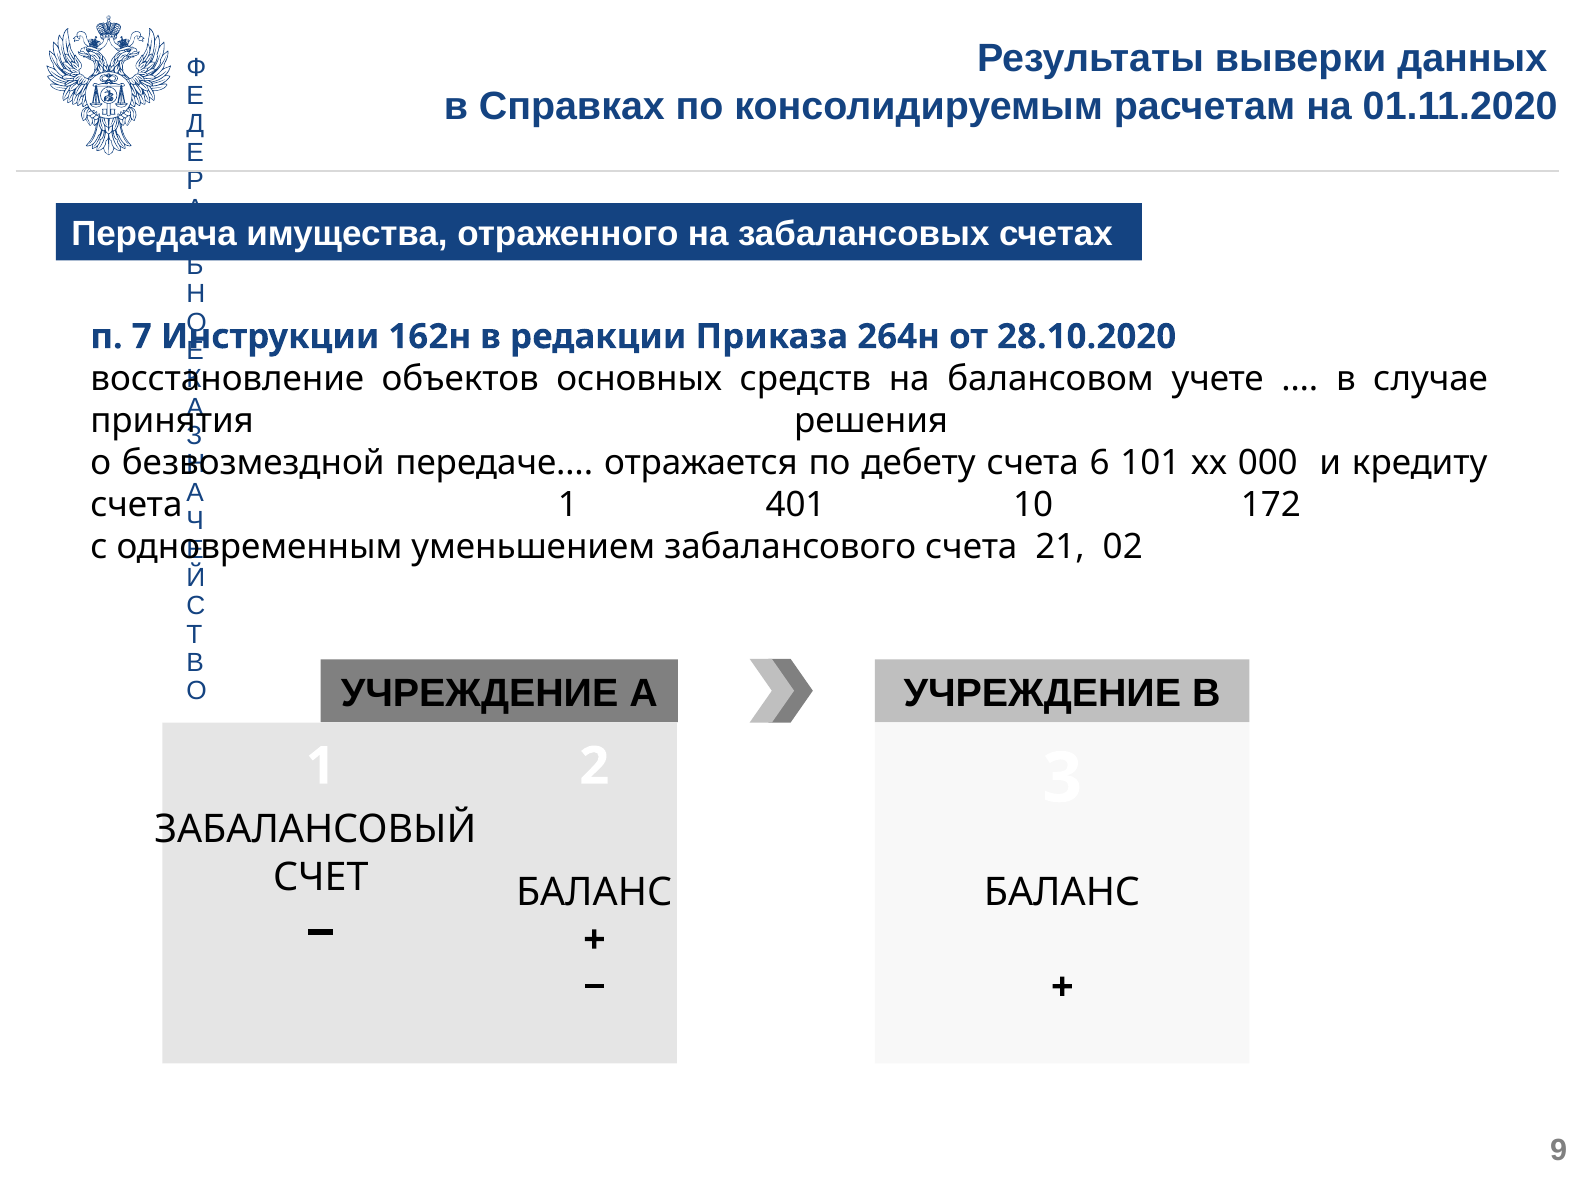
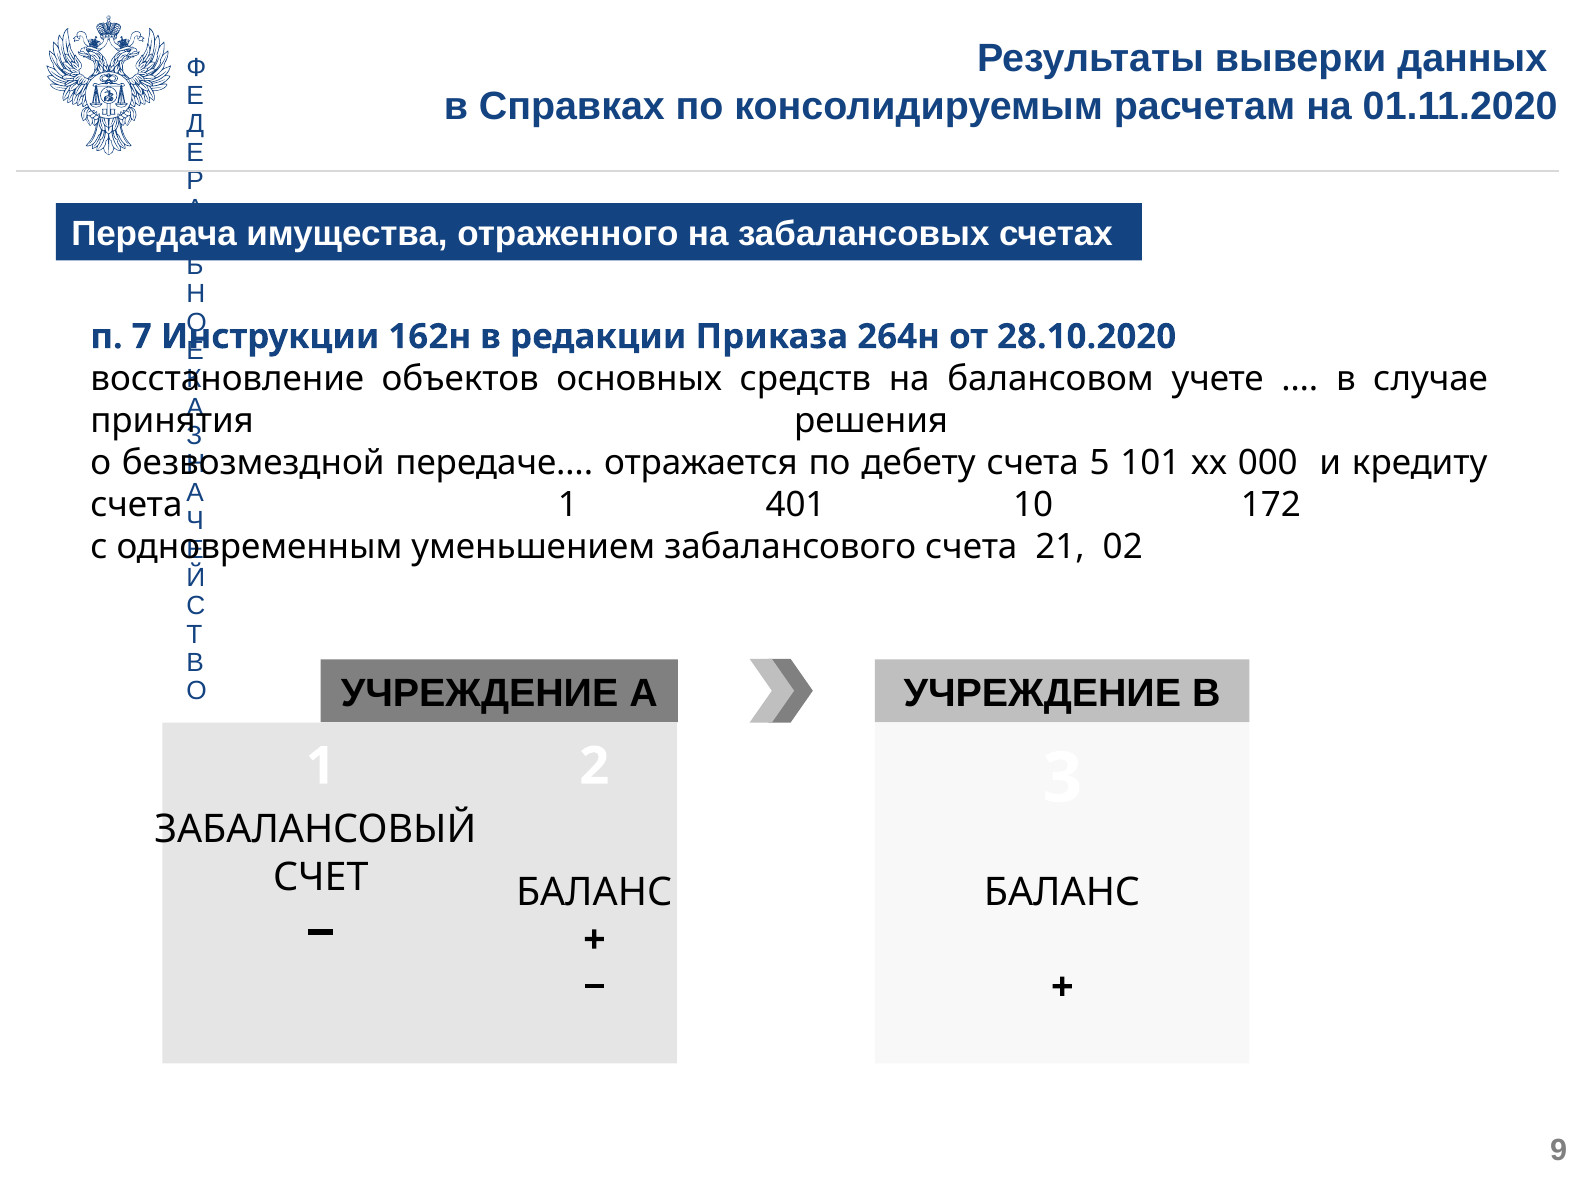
6: 6 -> 5
